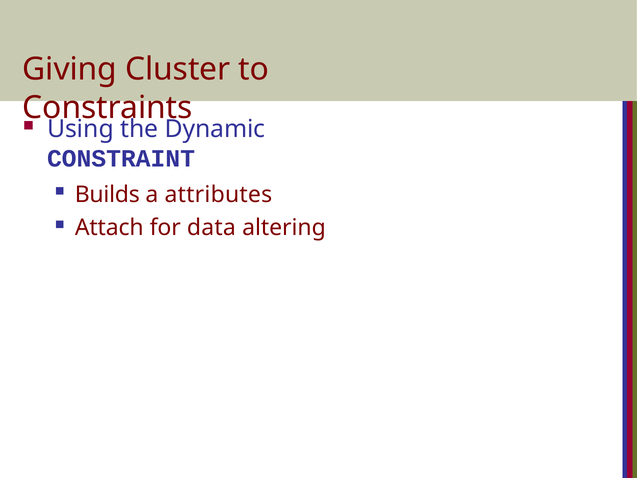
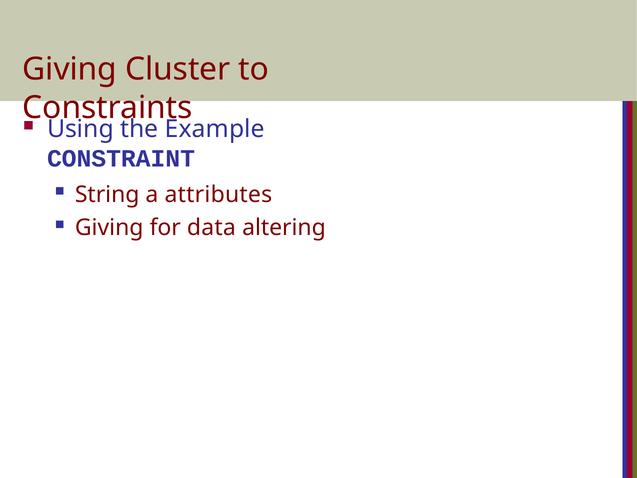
Dynamic: Dynamic -> Example
Builds: Builds -> String
Attach at (109, 228): Attach -> Giving
